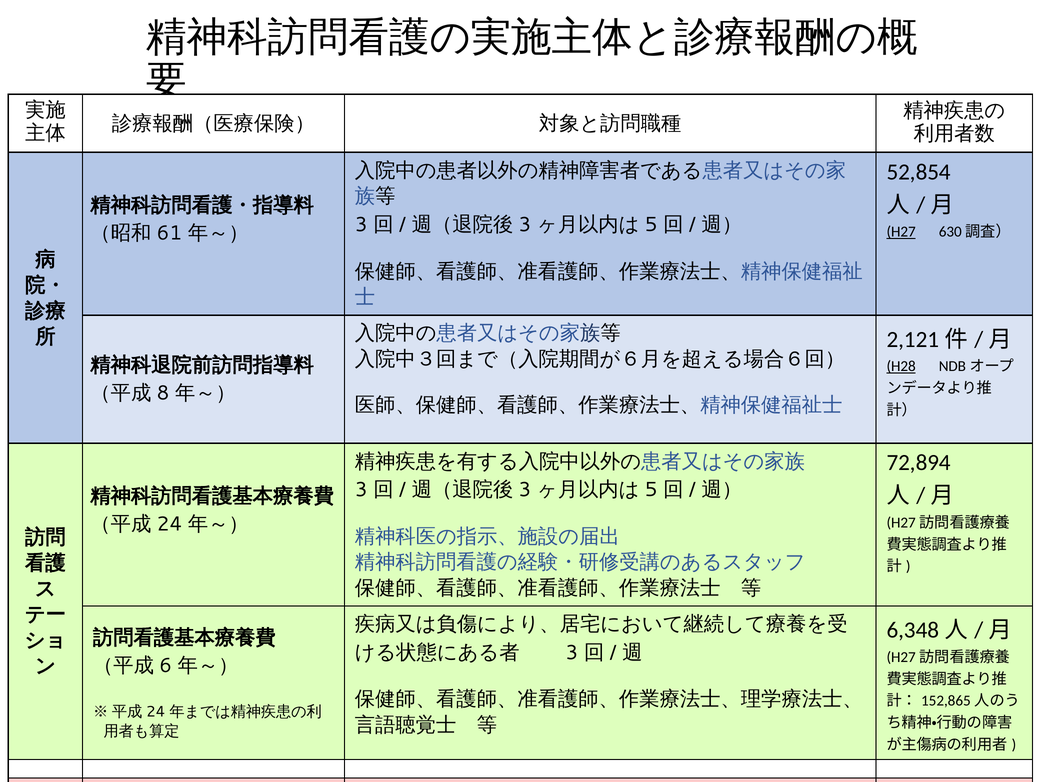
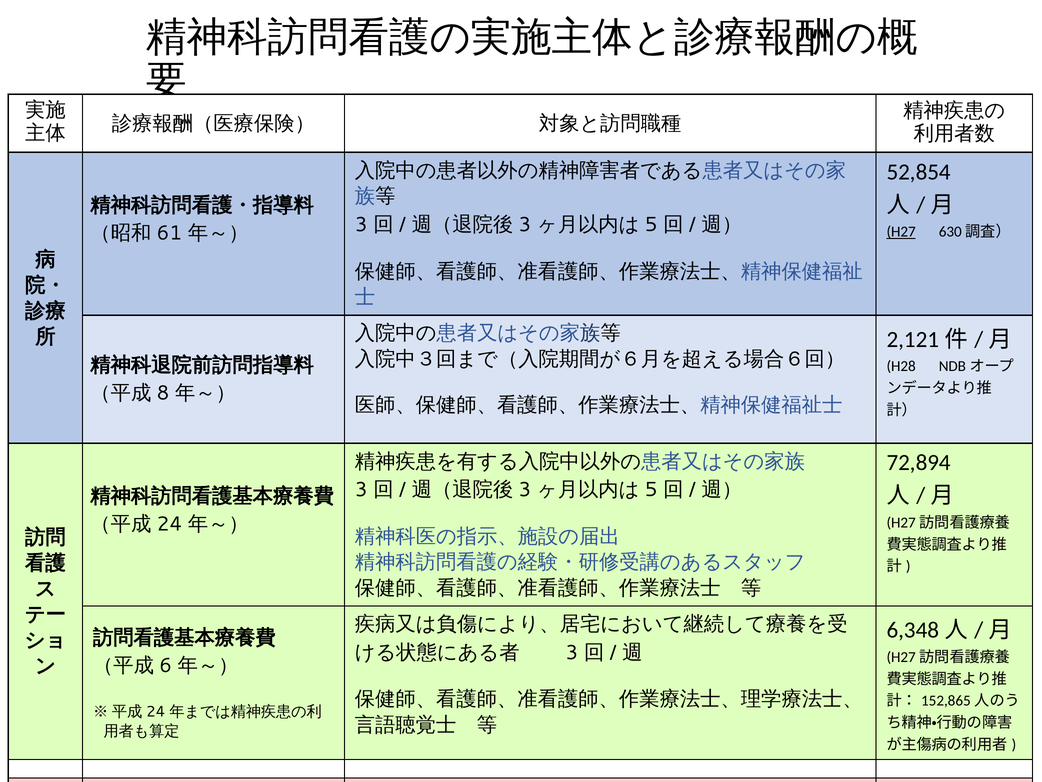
H28 underline: present -> none
